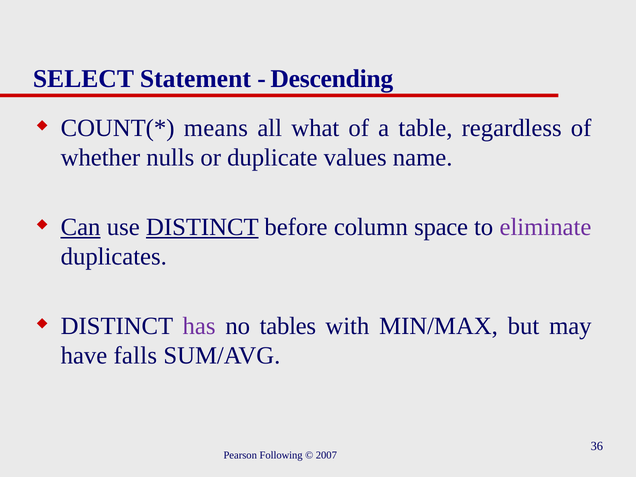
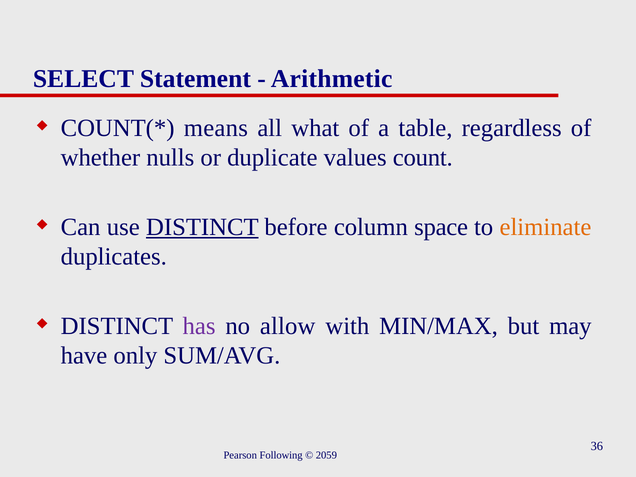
Descending: Descending -> Arithmetic
name: name -> count
Can underline: present -> none
eliminate colour: purple -> orange
tables: tables -> allow
falls: falls -> only
2007: 2007 -> 2059
